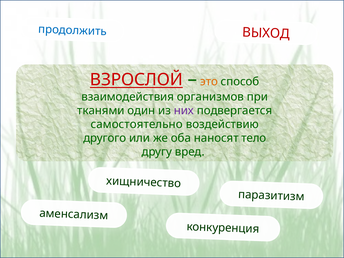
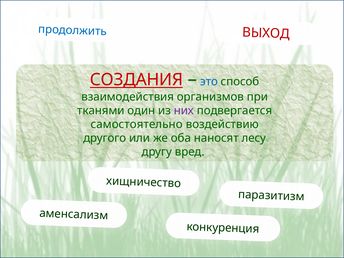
ВЗРОСЛОЙ: ВЗРОСЛОЙ -> СОЗДАНИЯ
это colour: orange -> blue
тело: тело -> лесу
